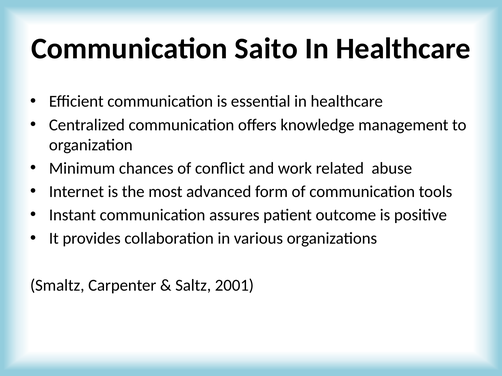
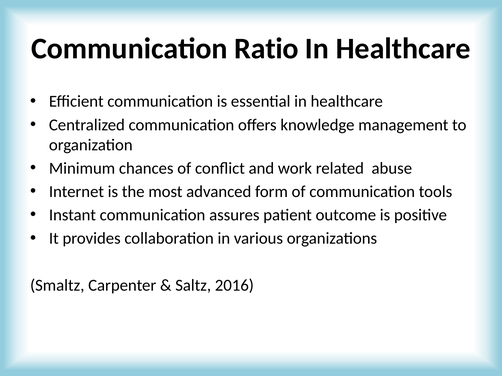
Saito: Saito -> Ratio
2001: 2001 -> 2016
